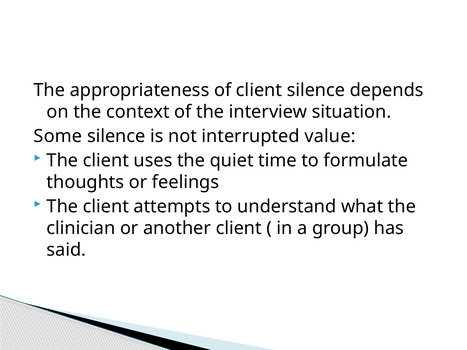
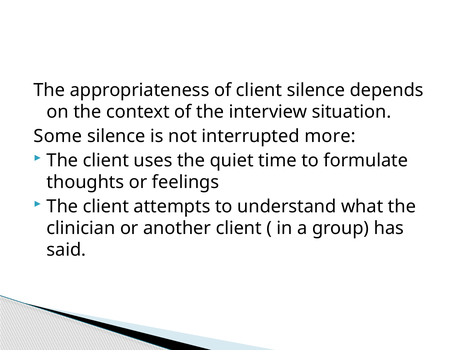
value: value -> more
